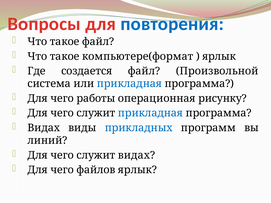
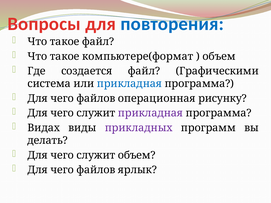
ярлык at (219, 56): ярлык -> объем
Произвольной: Произвольной -> Графическими
работы at (96, 99): работы -> файлов
прикладная at (150, 113) colour: blue -> purple
прикладных colour: blue -> purple
линий: линий -> делать
служит видах: видах -> объем
